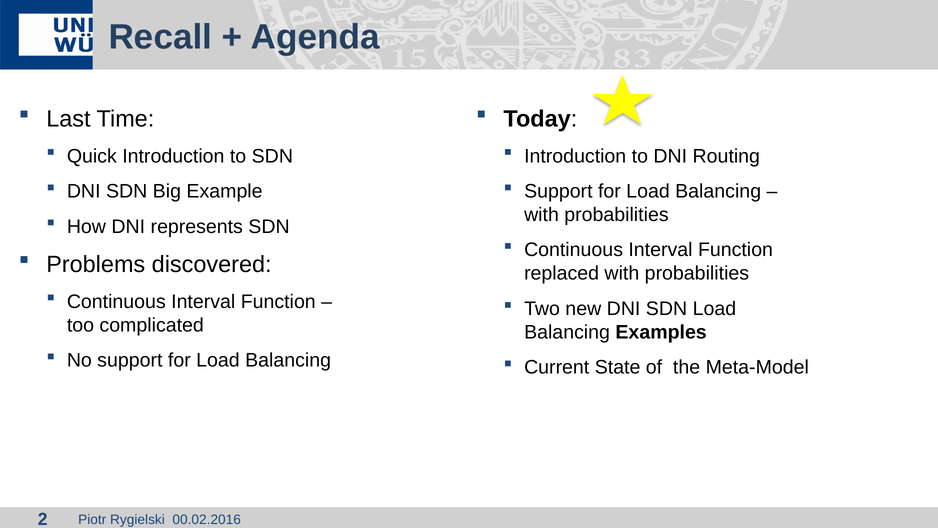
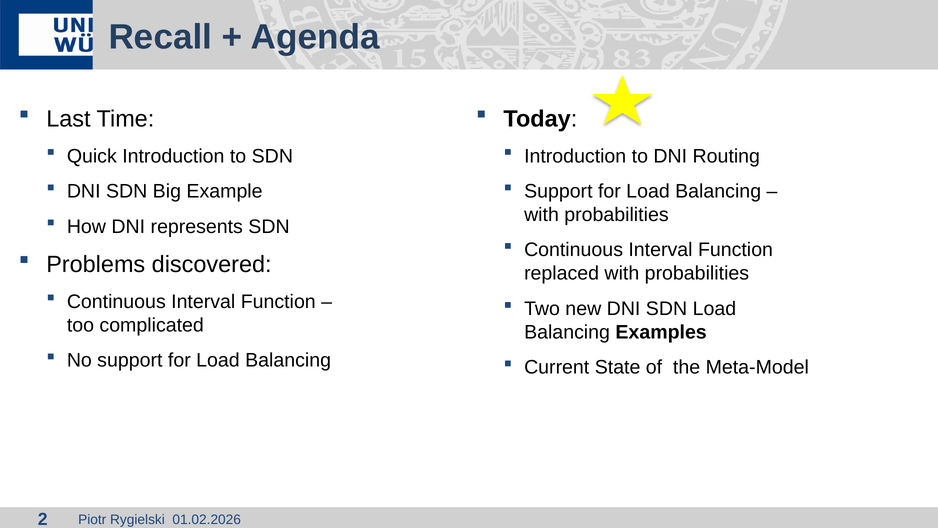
00.02.2016: 00.02.2016 -> 01.02.2026
